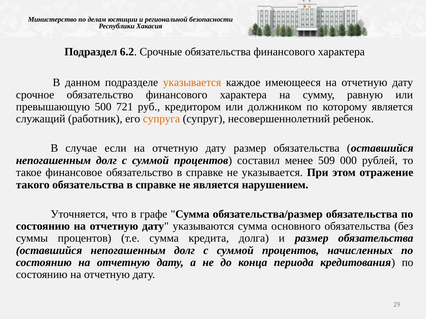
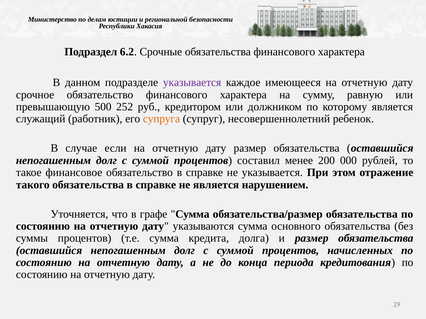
указывается at (192, 83) colour: orange -> purple
721: 721 -> 252
509: 509 -> 200
